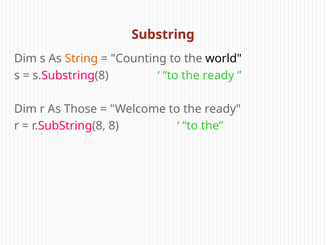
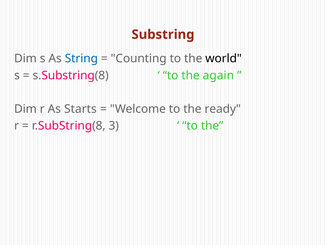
String colour: orange -> blue
ready at (218, 75): ready -> again
Those: Those -> Starts
8: 8 -> 3
